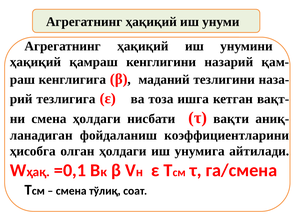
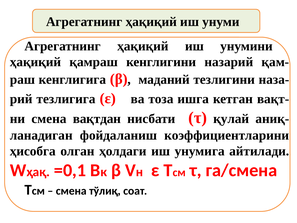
смена ҳолдаги: ҳолдаги -> вақтдан
вақти: вақти -> қулай
